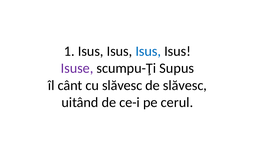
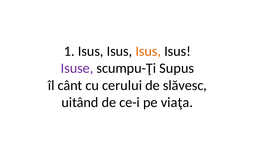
Isus at (148, 51) colour: blue -> orange
cu slăvesc: slăvesc -> cerului
cerul: cerul -> viaţa
